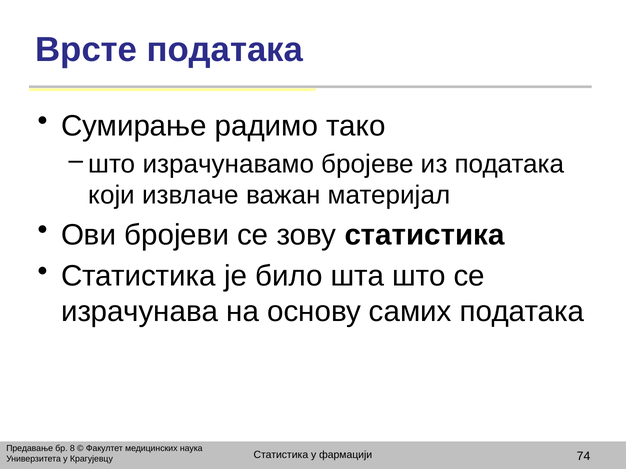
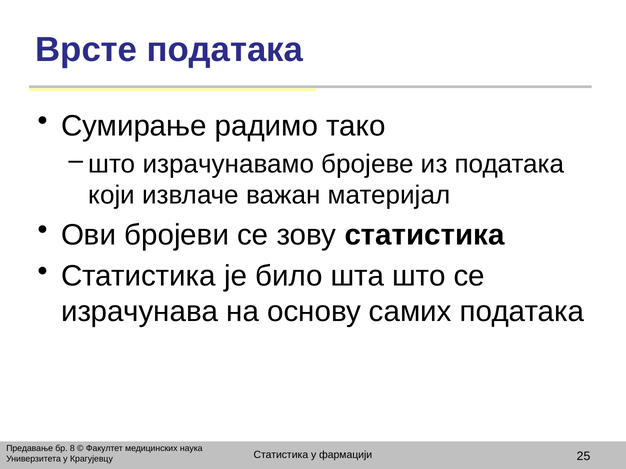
74: 74 -> 25
